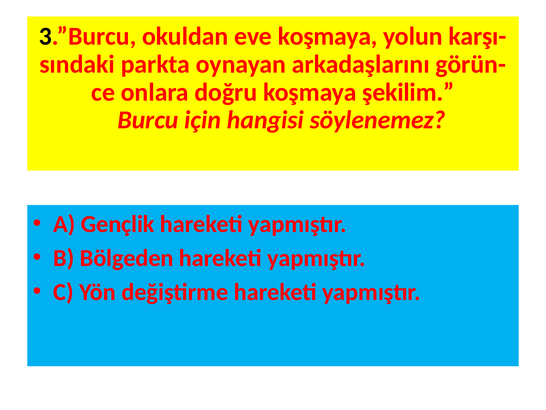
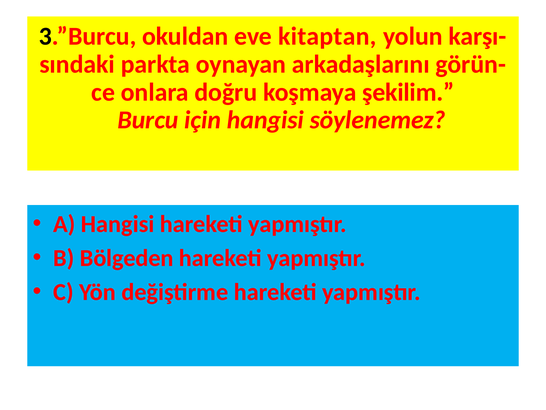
eve koşmaya: koşmaya -> kitaptan
A Gençlik: Gençlik -> Hangisi
